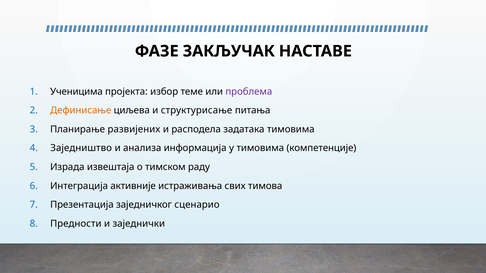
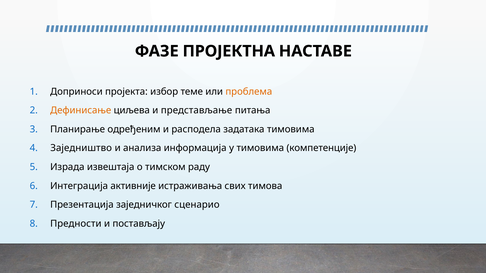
ЗАКЉУЧАК: ЗАКЉУЧАК -> ПРОЈЕКТНА
Ученицима: Ученицима -> Доприноси
проблема colour: purple -> orange
структурисање: структурисање -> представљање
развијених: развијених -> одређеним
заједнички: заједнички -> постављају
